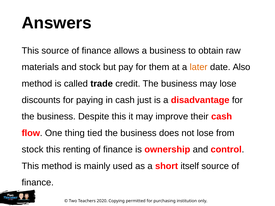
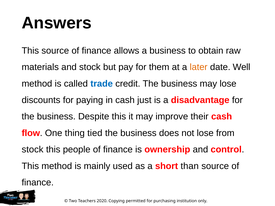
Also: Also -> Well
trade colour: black -> blue
renting: renting -> people
itself: itself -> than
